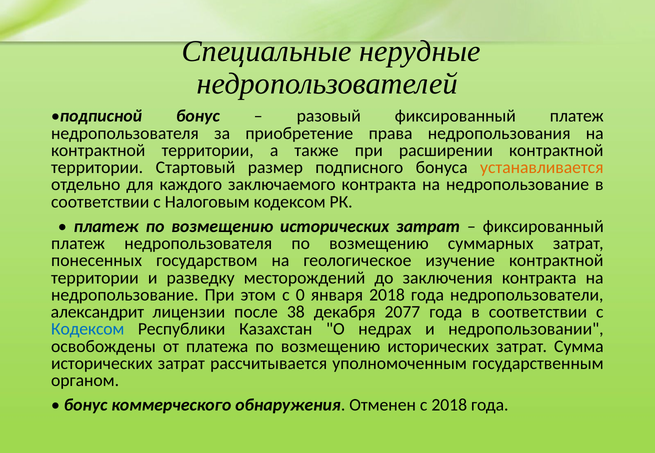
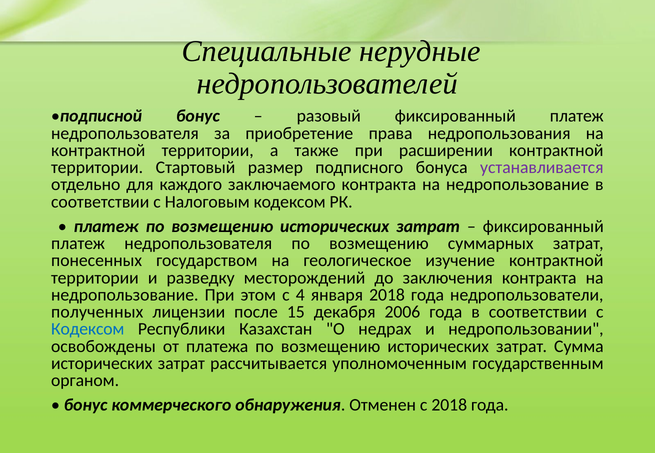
устанавливается colour: orange -> purple
0: 0 -> 4
александрит: александрит -> полученных
38: 38 -> 15
2077: 2077 -> 2006
